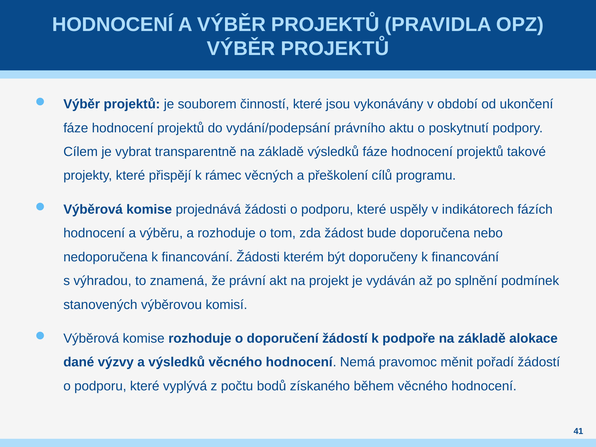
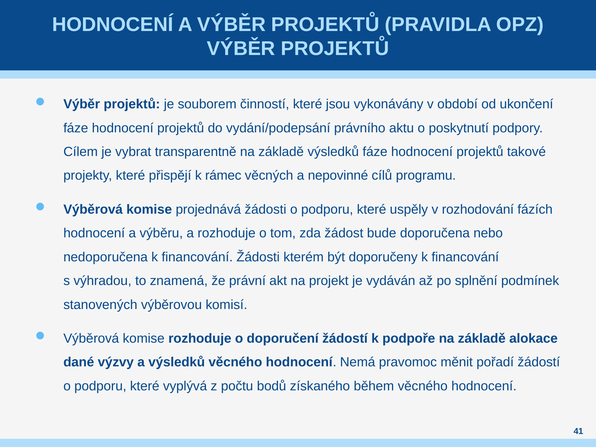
přeškolení: přeškolení -> nepovinné
indikátorech: indikátorech -> rozhodování
